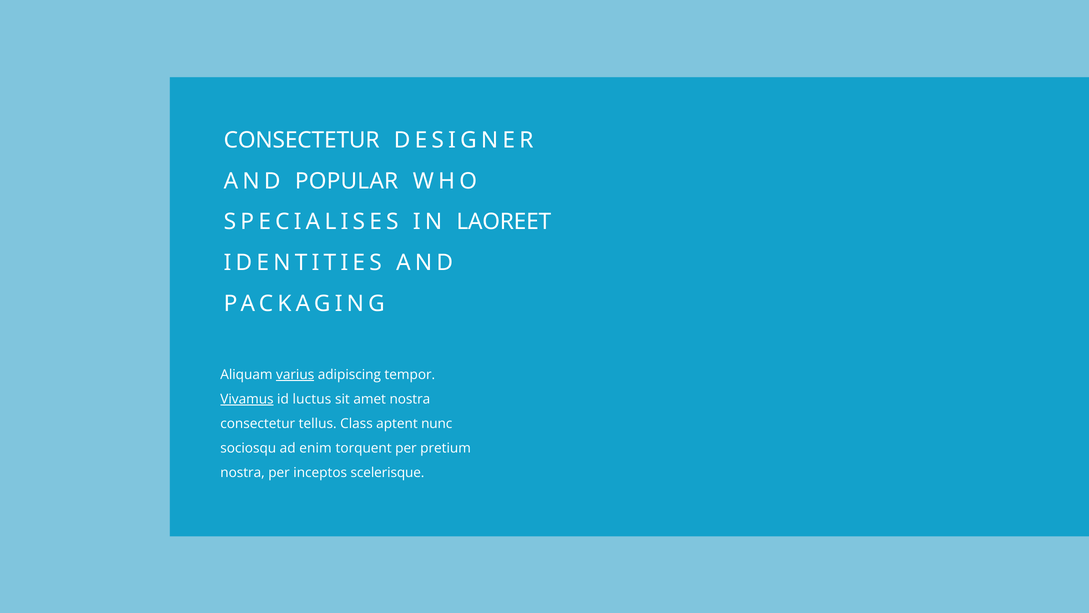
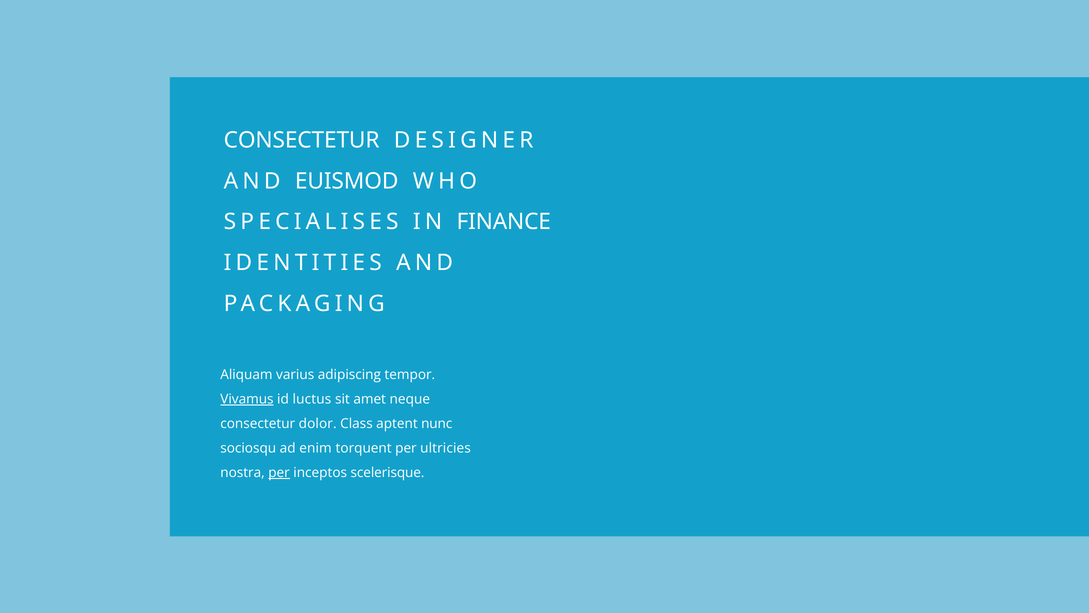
POPULAR: POPULAR -> EUISMOD
LAOREET: LAOREET -> FINANCE
varius underline: present -> none
amet nostra: nostra -> neque
tellus: tellus -> dolor
pretium: pretium -> ultricies
per at (279, 472) underline: none -> present
